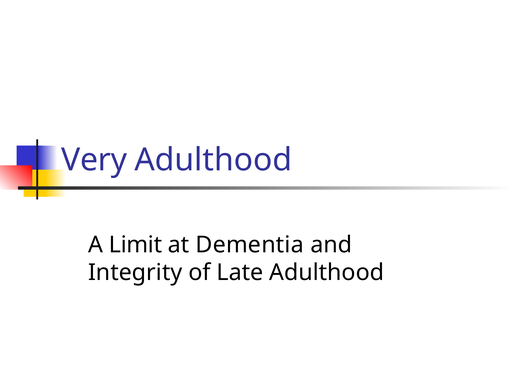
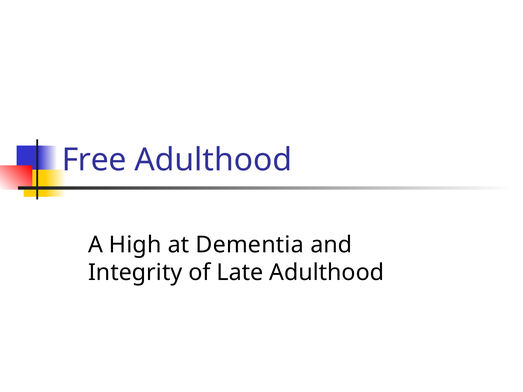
Very: Very -> Free
Limit: Limit -> High
